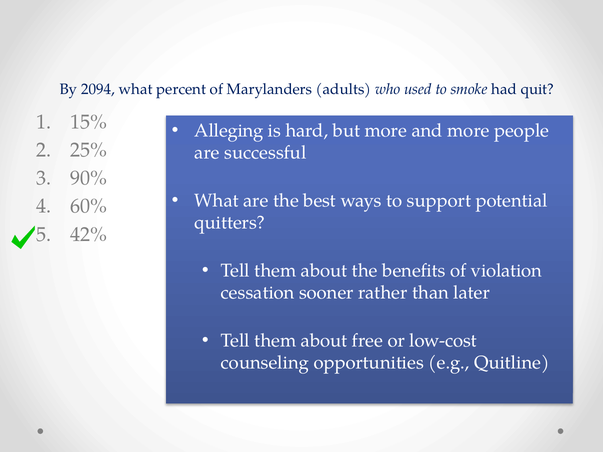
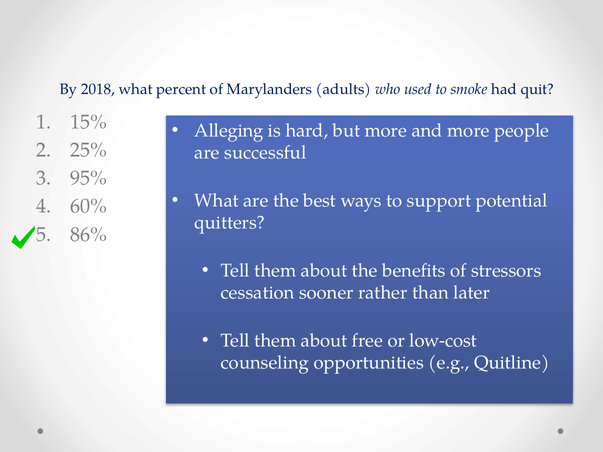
2094: 2094 -> 2018
90%: 90% -> 95%
42%: 42% -> 86%
violation: violation -> stressors
